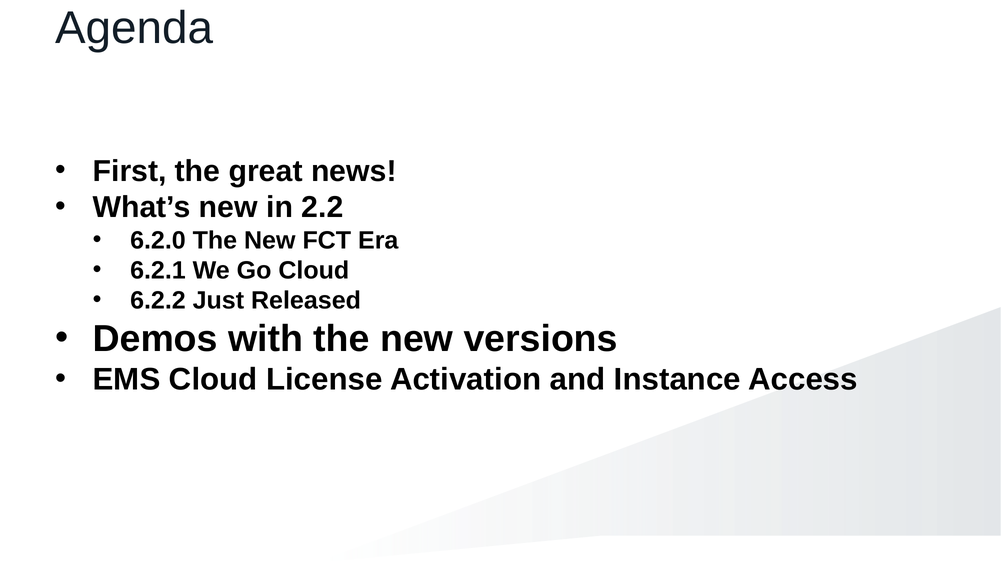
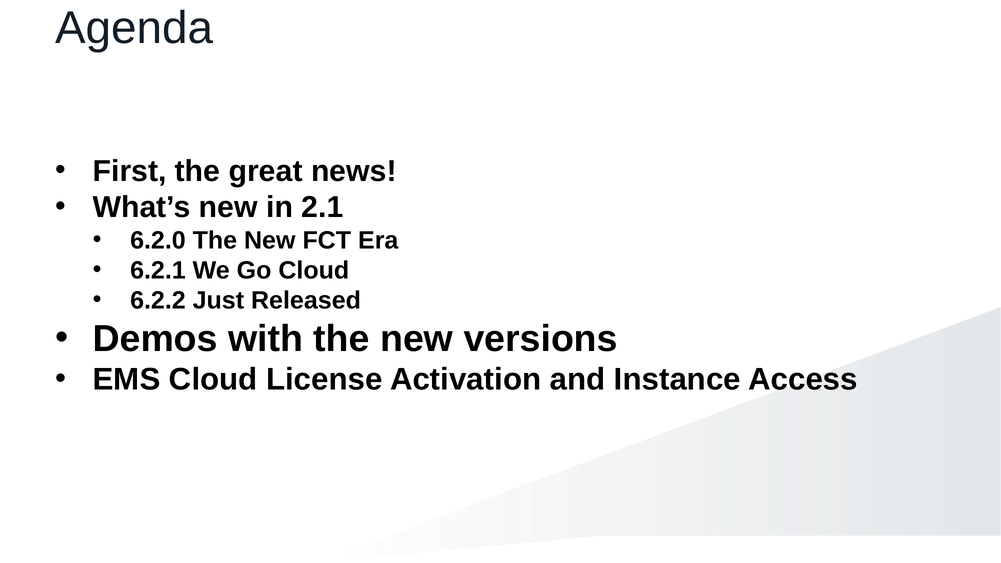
2.2: 2.2 -> 2.1
